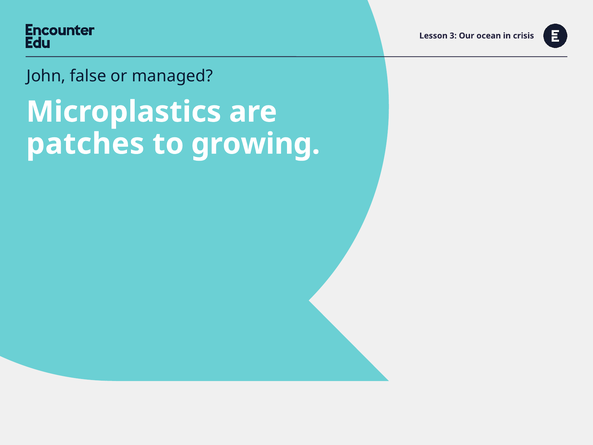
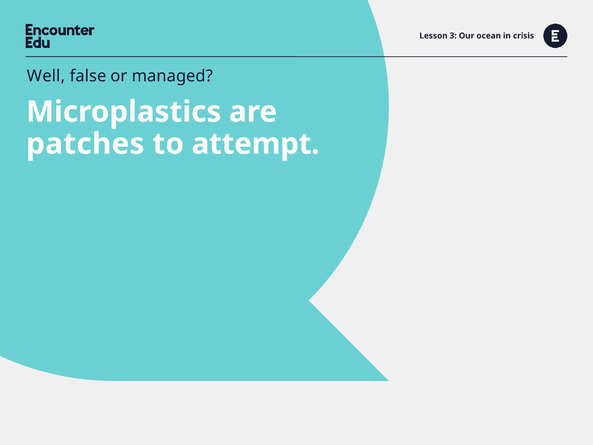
John: John -> Well
growing: growing -> attempt
